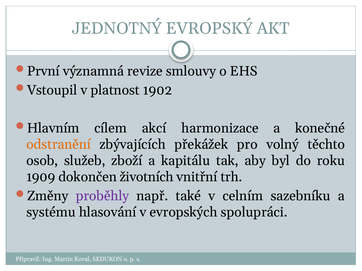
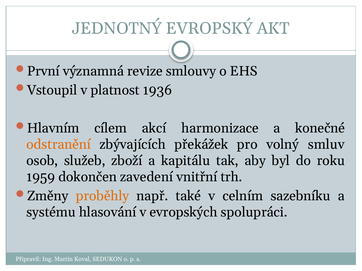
1902: 1902 -> 1936
těchto: těchto -> smluv
1909: 1909 -> 1959
životních: životních -> zavedení
proběhly colour: purple -> orange
